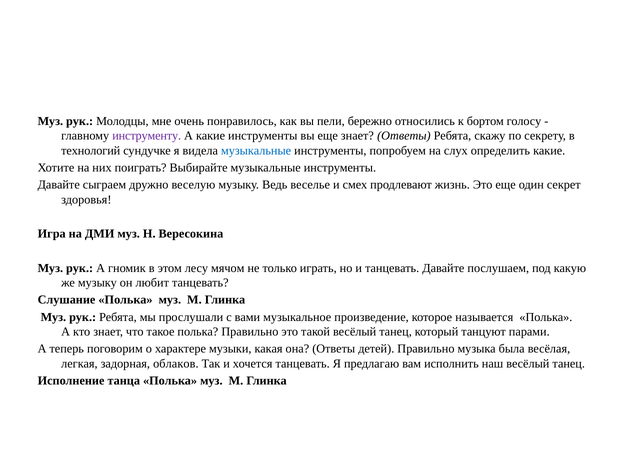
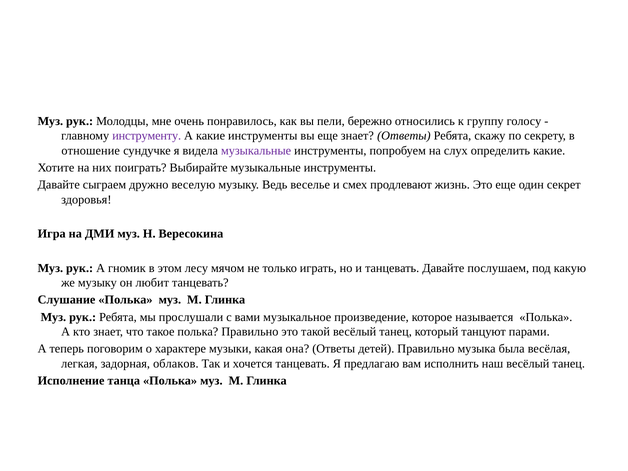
бортом: бортом -> группу
технологий: технологий -> отношение
музыкальные at (256, 151) colour: blue -> purple
